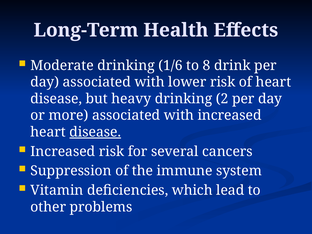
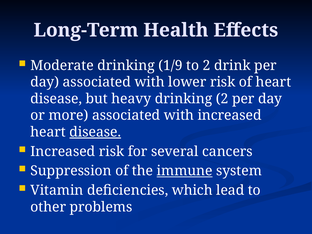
1/6: 1/6 -> 1/9
to 8: 8 -> 2
immune underline: none -> present
